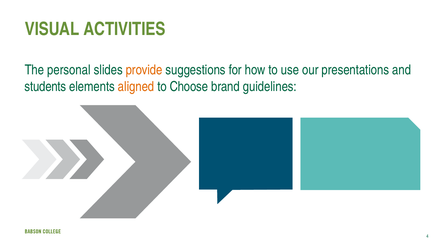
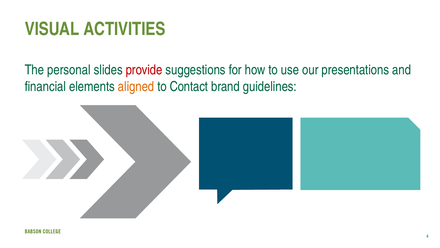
provide colour: orange -> red
students: students -> financial
Choose: Choose -> Contact
